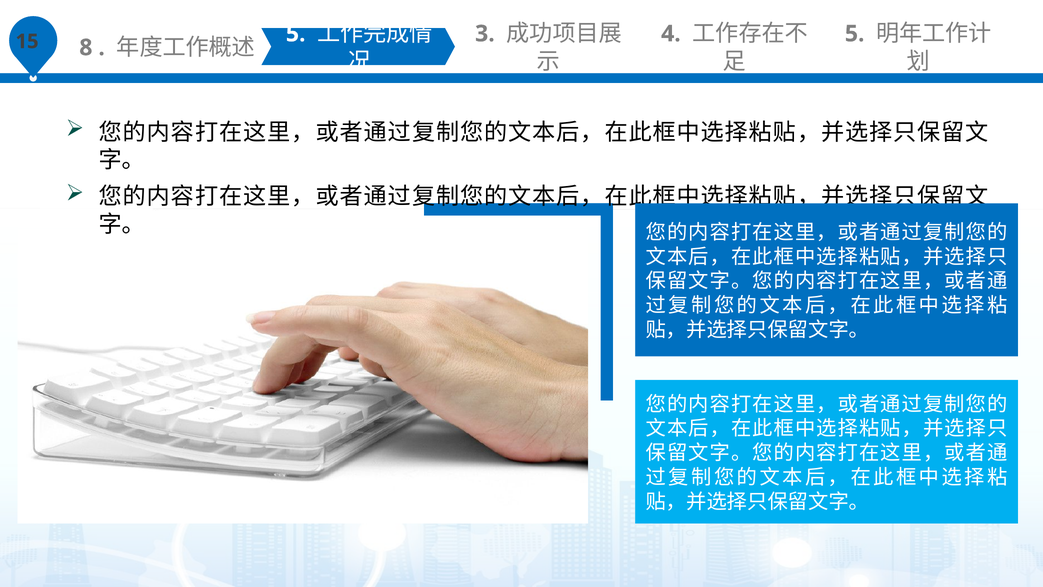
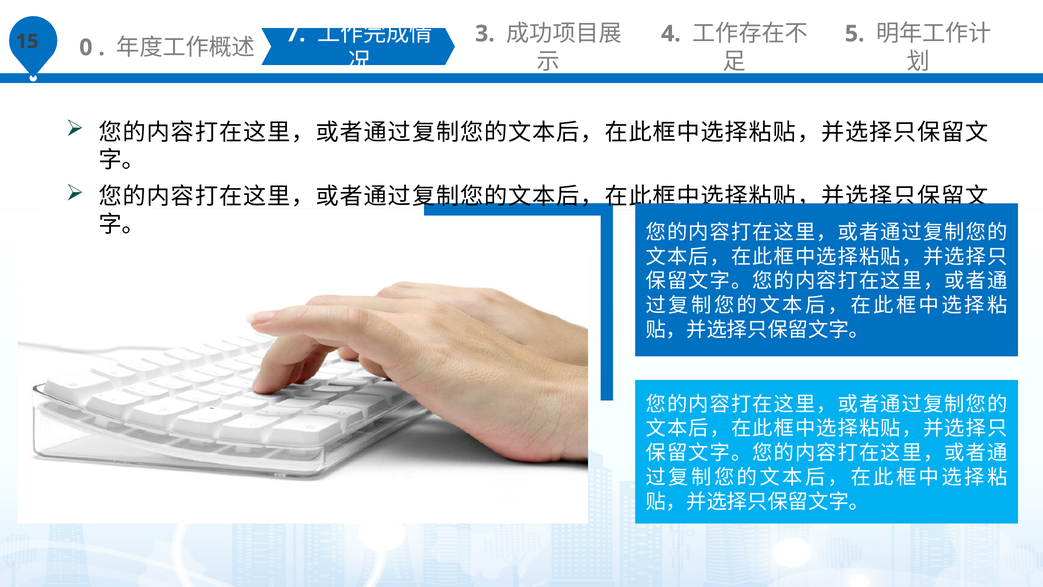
8: 8 -> 0
5 at (296, 34): 5 -> 7
